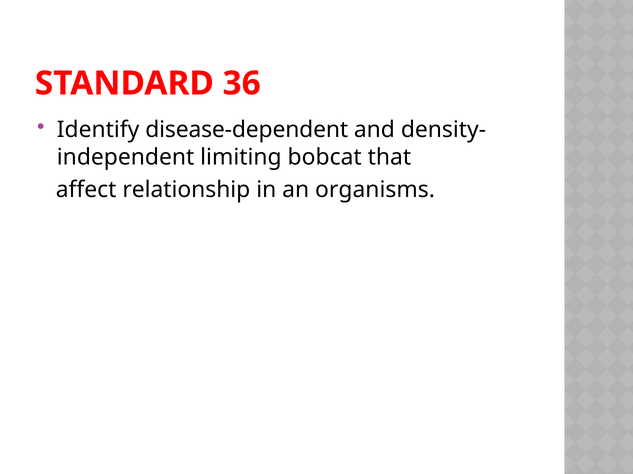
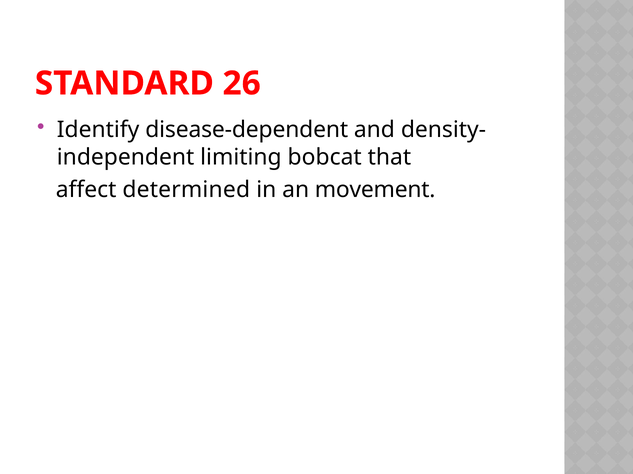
36: 36 -> 26
relationship: relationship -> determined
organisms: organisms -> movement
